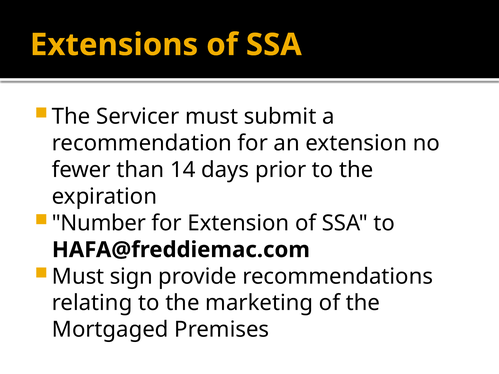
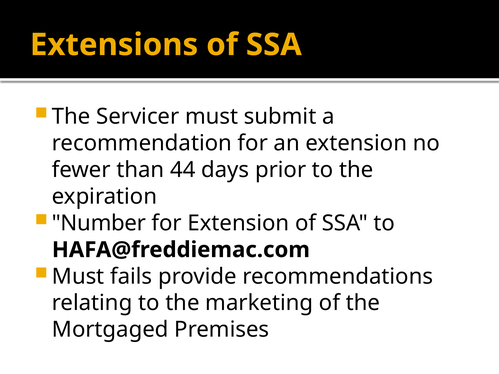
14: 14 -> 44
sign: sign -> fails
